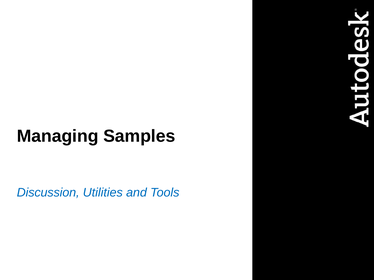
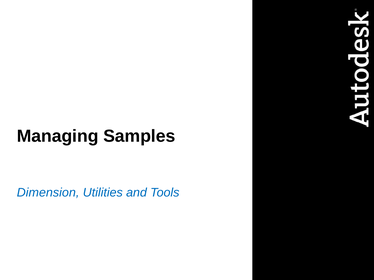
Discussion: Discussion -> Dimension
